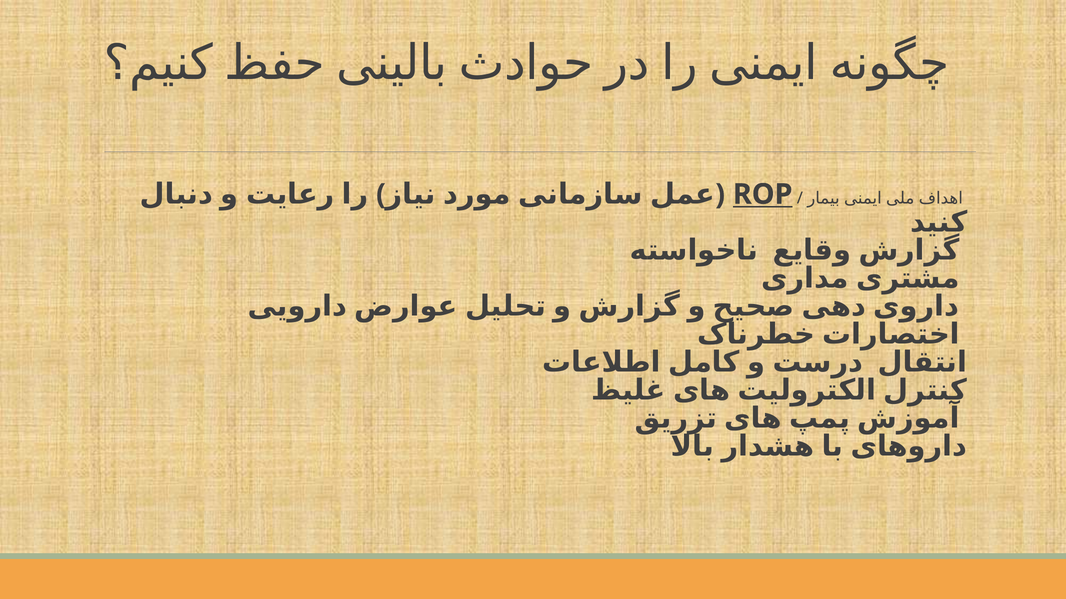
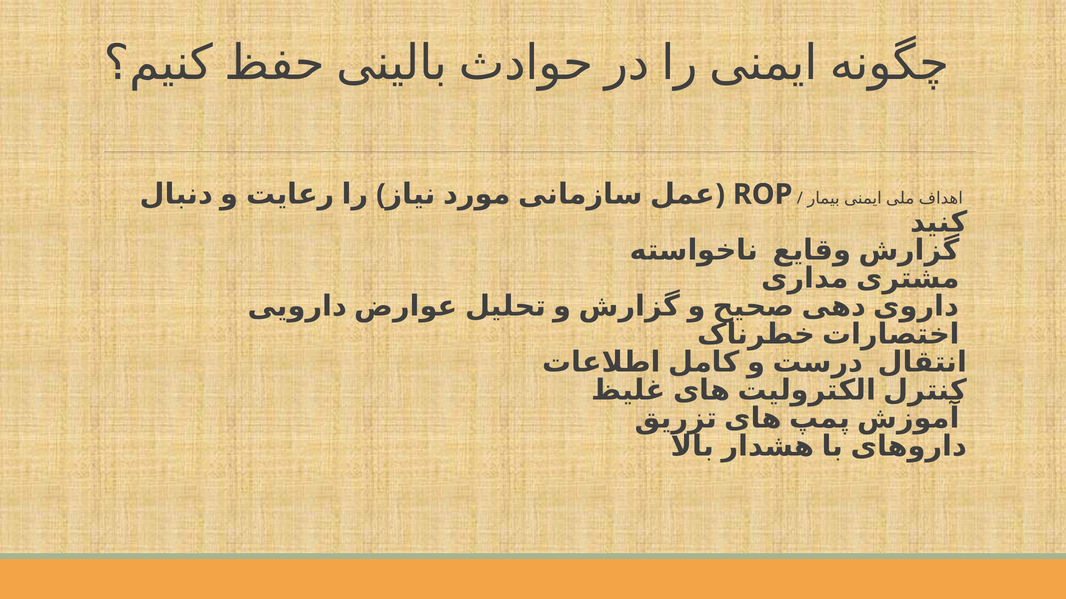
ROP underline: present -> none
